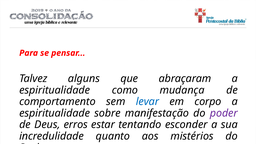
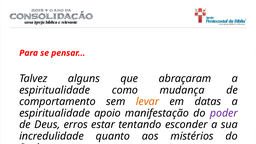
levar colour: blue -> orange
corpo: corpo -> datas
sobre: sobre -> apoio
